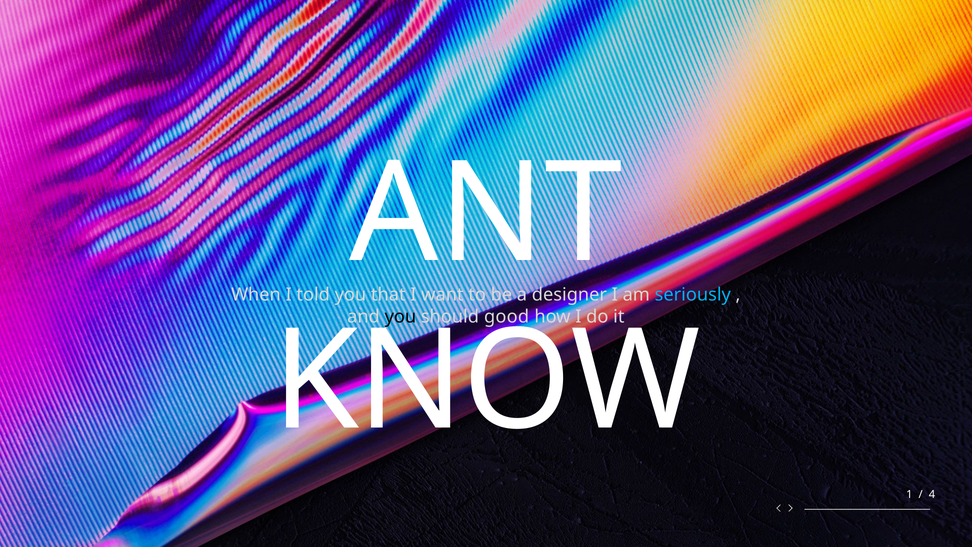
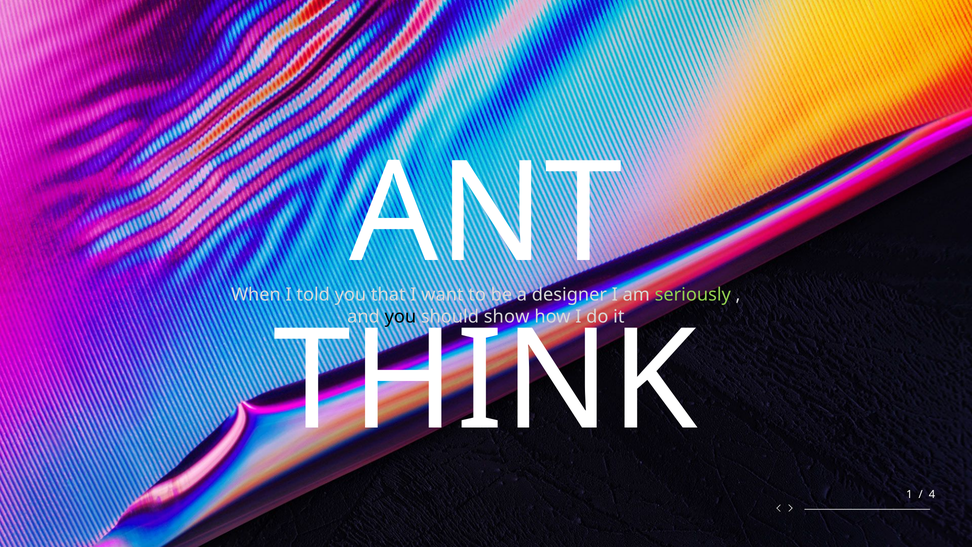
seriously colour: light blue -> light green
good: good -> show
KNOW: KNOW -> THINK
